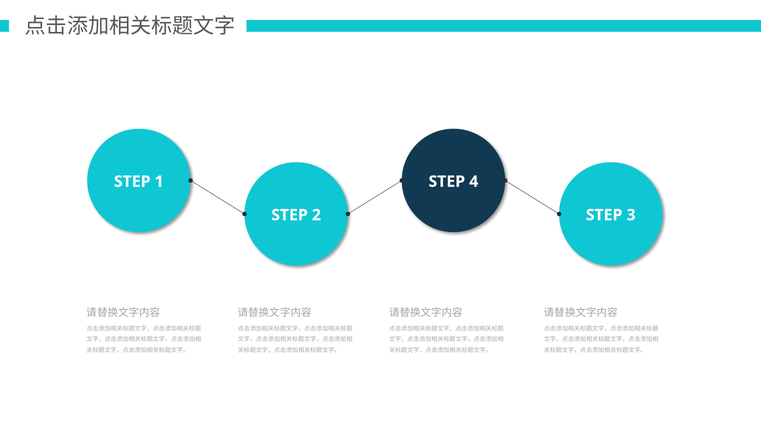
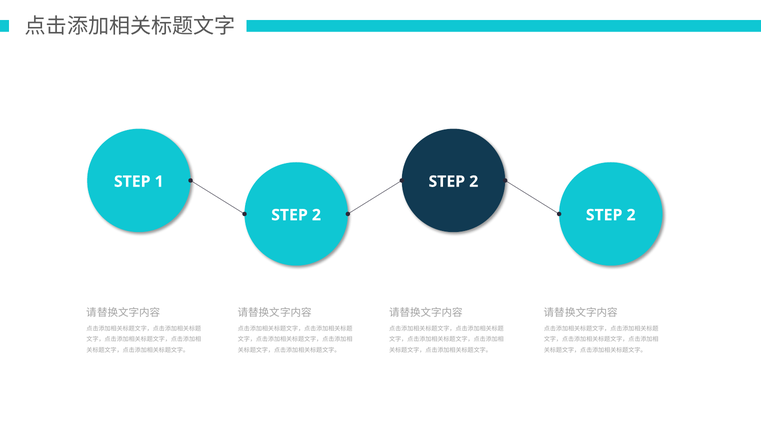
4 at (474, 182): 4 -> 2
3 at (631, 215): 3 -> 2
